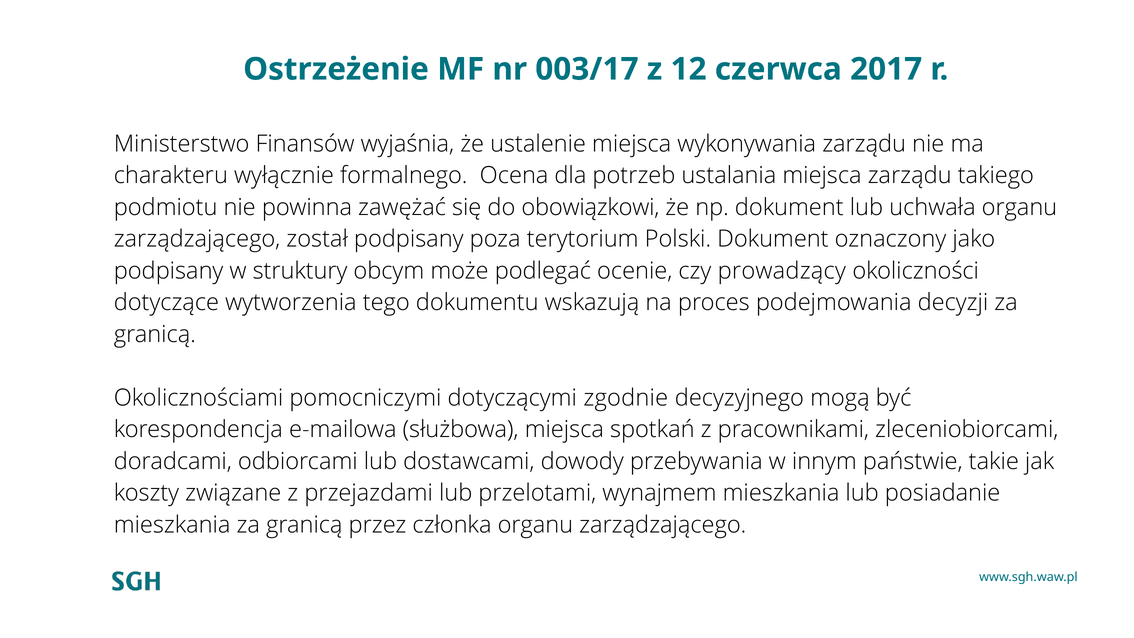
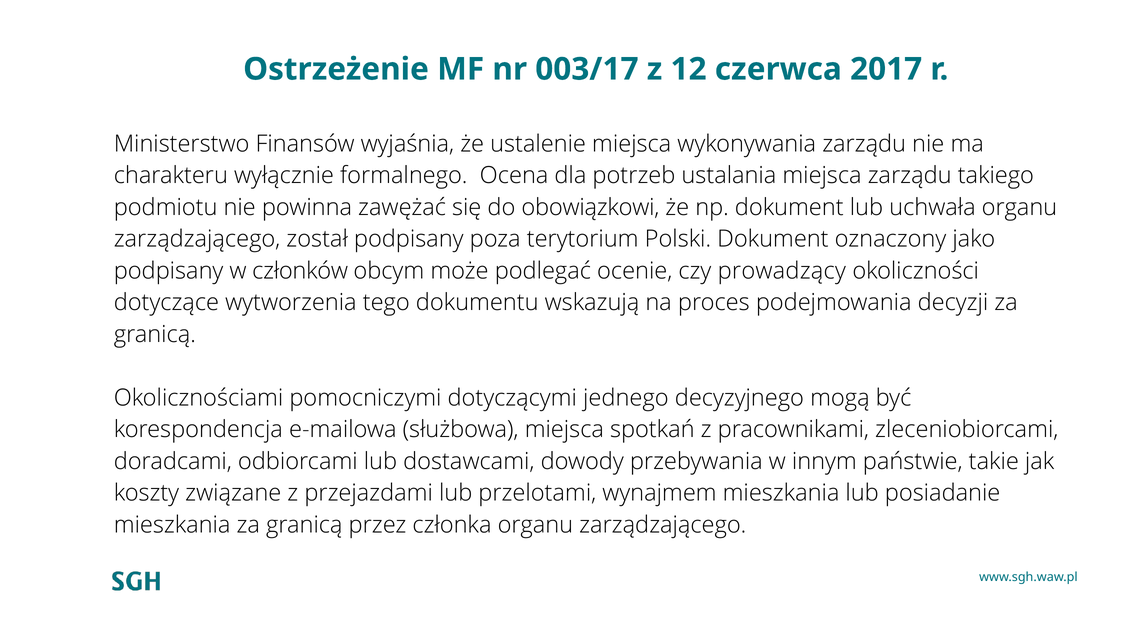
struktury: struktury -> członków
zgodnie: zgodnie -> jednego
